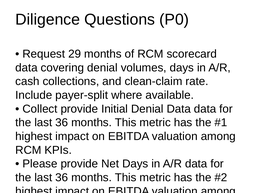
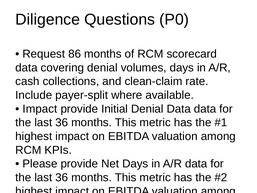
29: 29 -> 86
Collect at (40, 109): Collect -> Impact
